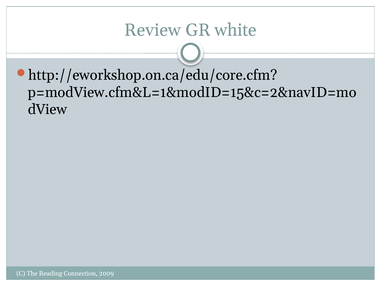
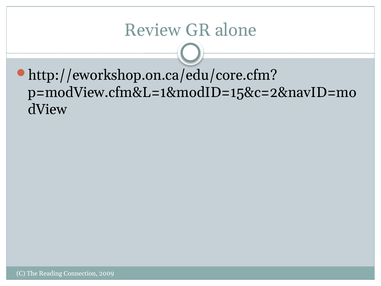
white: white -> alone
